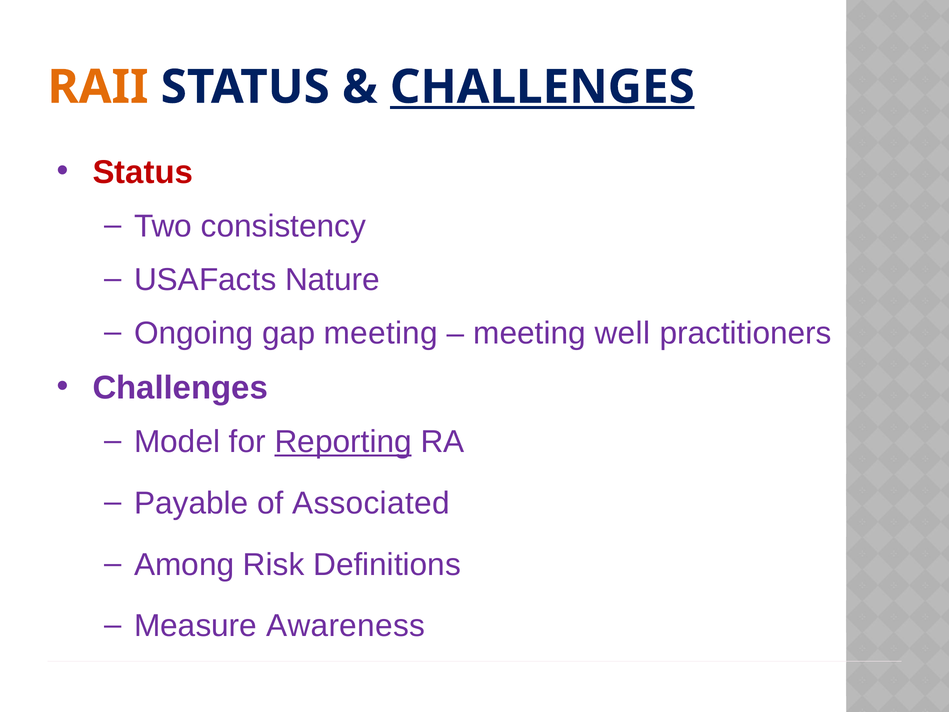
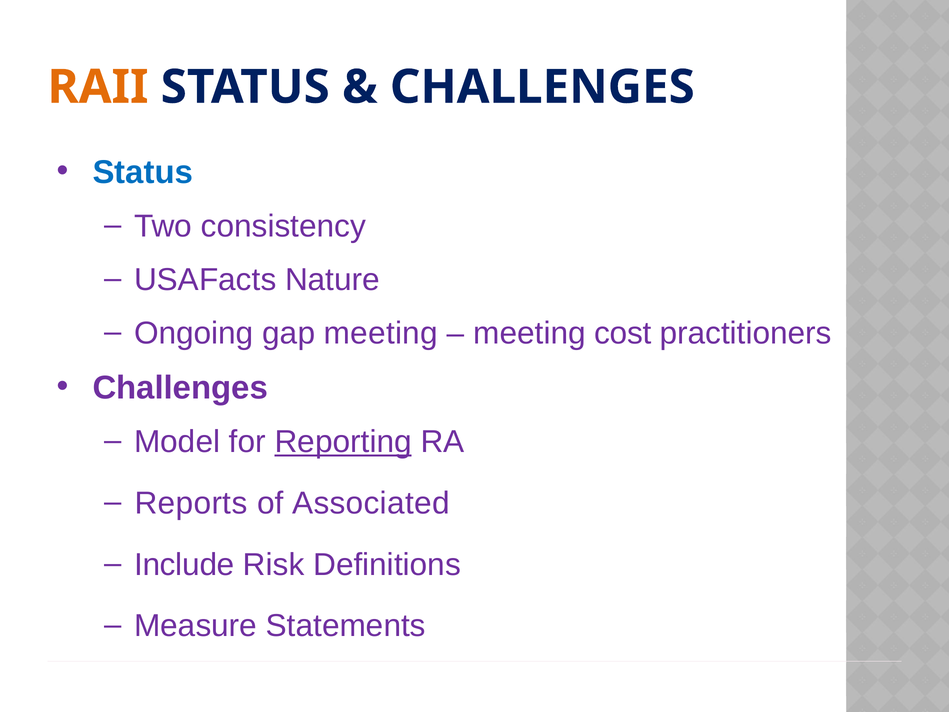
CHALLENGES at (542, 87) underline: present -> none
Status at (143, 172) colour: red -> blue
well: well -> cost
Payable: Payable -> Reports
Among: Among -> Include
Awareness: Awareness -> Statements
